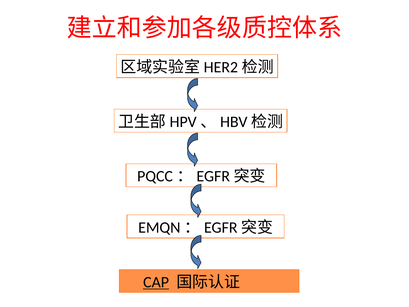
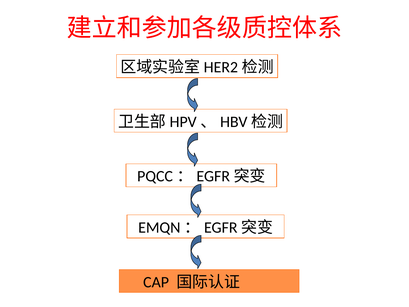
CAP underline: present -> none
